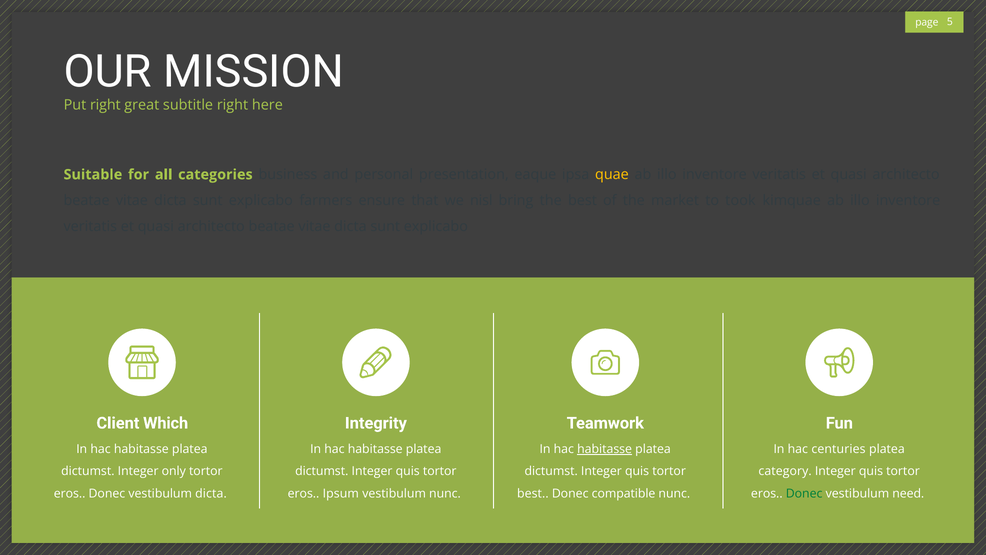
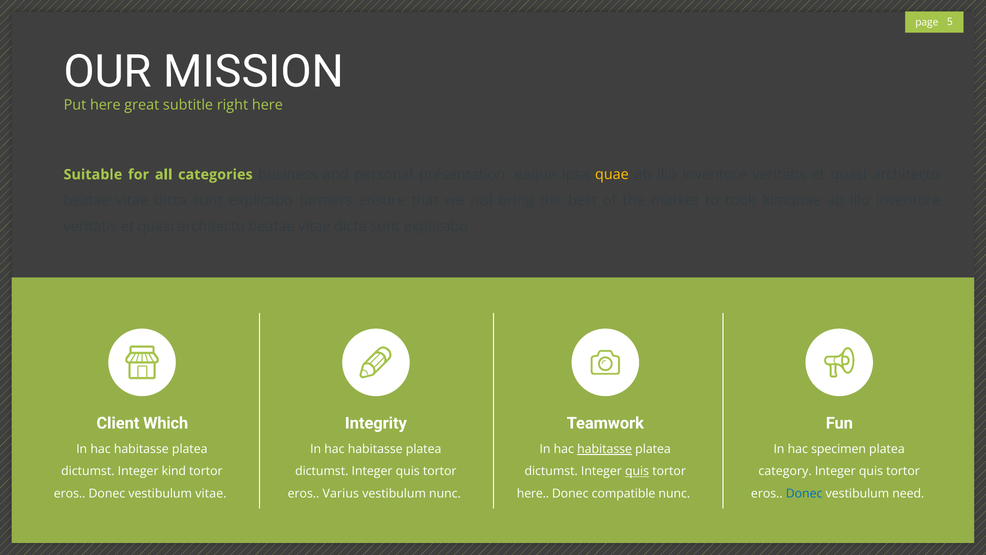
Put right: right -> here
centuries: centuries -> specimen
only: only -> kind
quis at (637, 471) underline: none -> present
vestibulum dicta: dicta -> vitae
Ipsum: Ipsum -> Varius
best at (533, 493): best -> here
Donec at (804, 493) colour: green -> blue
